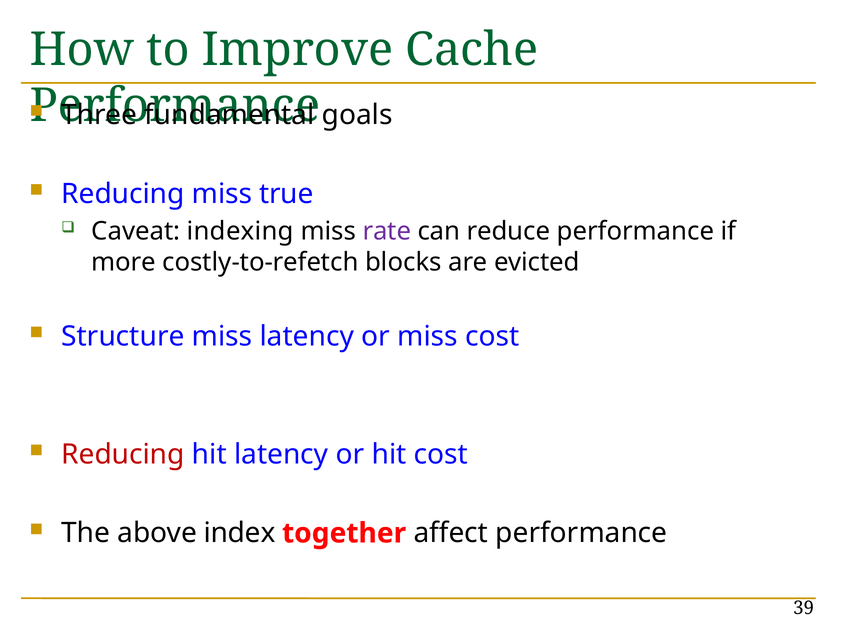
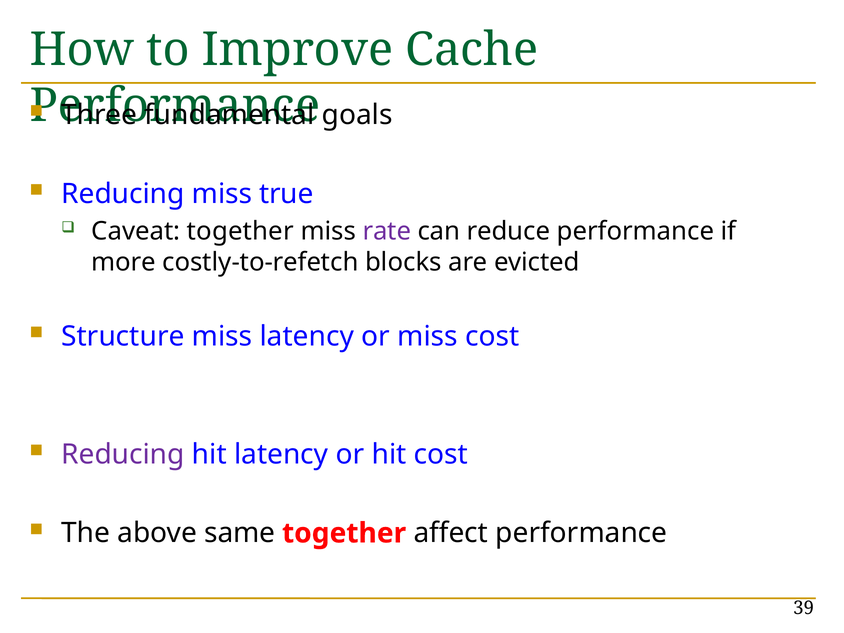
Caveat indexing: indexing -> together
Reducing at (123, 454) colour: red -> purple
index: index -> same
